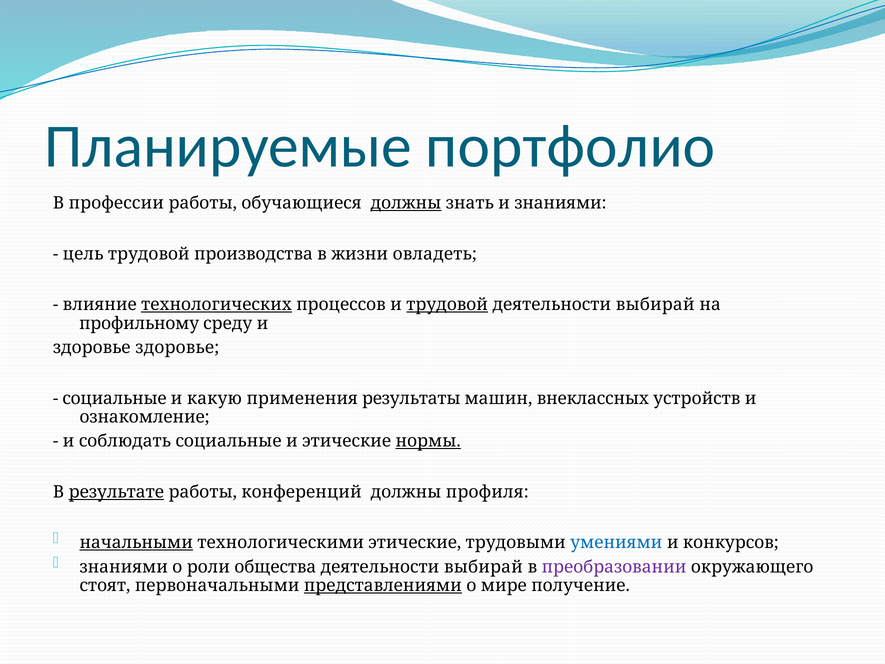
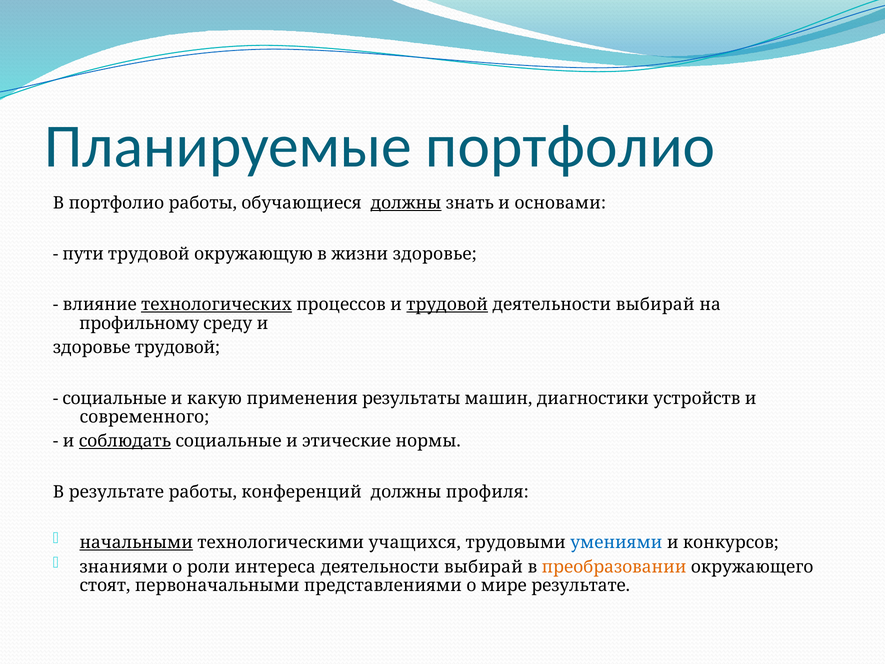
В профессии: профессии -> портфолио
и знаниями: знаниями -> основами
цель: цель -> пути
производства: производства -> окружающую
жизни овладеть: овладеть -> здоровье
здоровье здоровье: здоровье -> трудовой
внеклассных: внеклассных -> диагностики
ознакомление: ознакомление -> современного
соблюдать underline: none -> present
нормы underline: present -> none
результате at (116, 492) underline: present -> none
технологическими этические: этические -> учащихся
общества: общества -> интереса
преобразовании colour: purple -> orange
представлениями underline: present -> none
мире получение: получение -> результате
